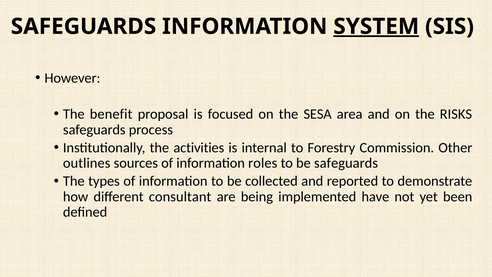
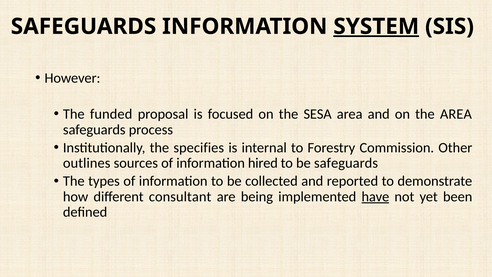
benefit: benefit -> funded
the RISKS: RISKS -> AREA
activities: activities -> specifies
roles: roles -> hired
have underline: none -> present
